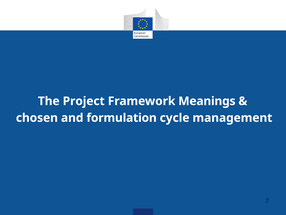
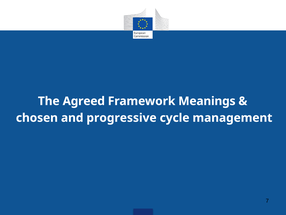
Project: Project -> Agreed
formulation: formulation -> progressive
